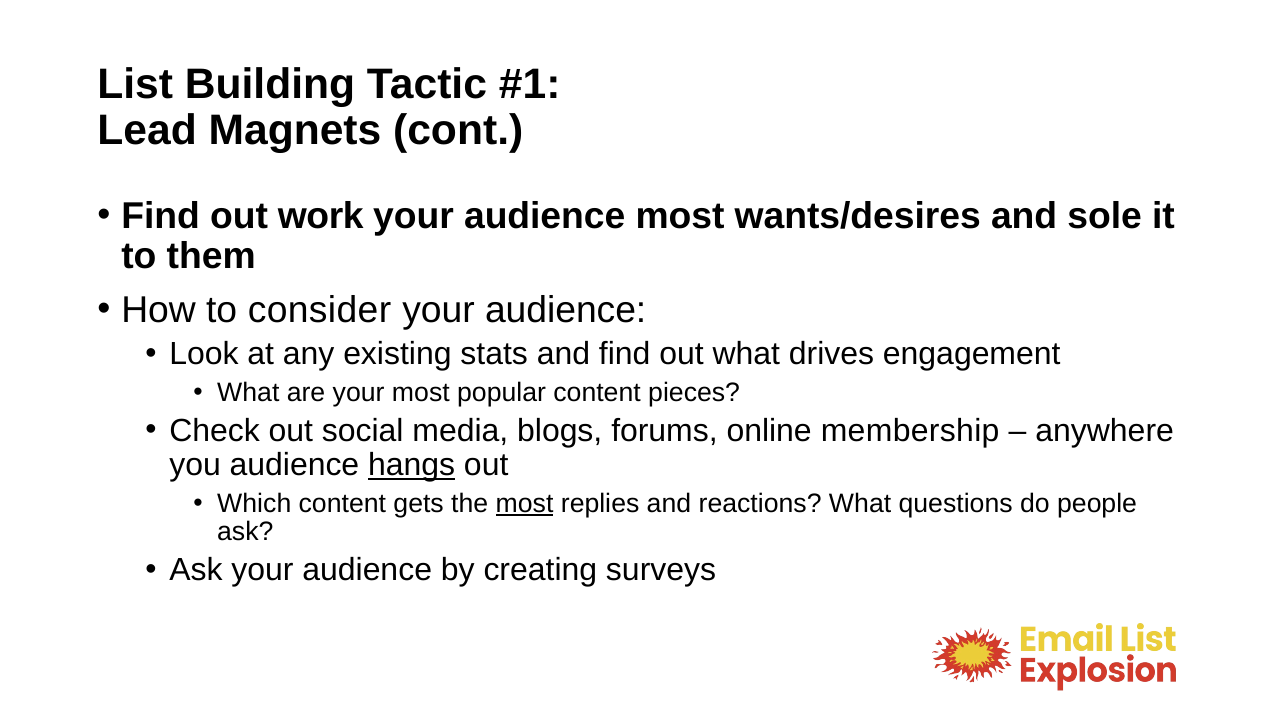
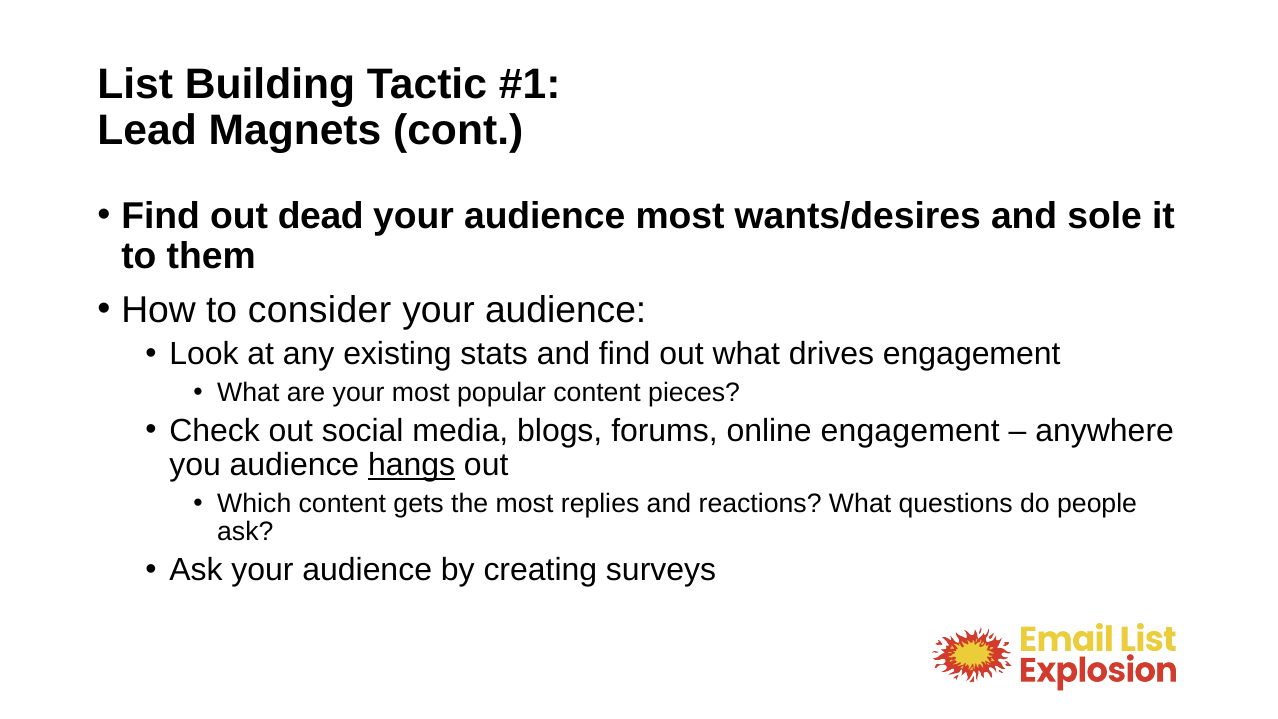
work: work -> dead
online membership: membership -> engagement
most at (525, 503) underline: present -> none
